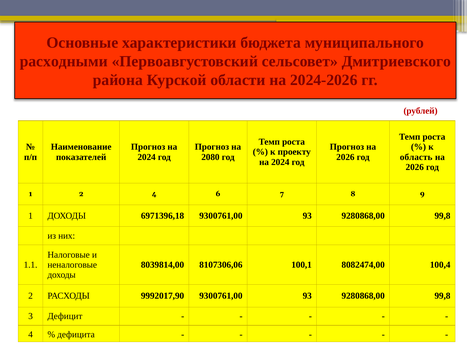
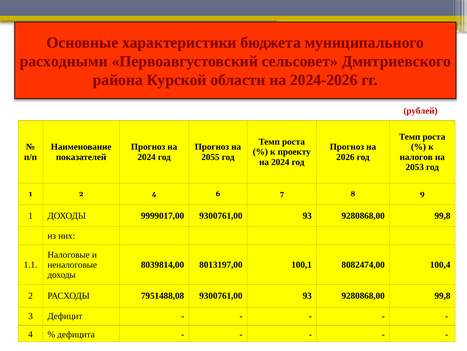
2080: 2080 -> 2055
область: область -> налогов
2026 at (415, 167): 2026 -> 2053
6971396,18: 6971396,18 -> 9999017,00
8107306,06: 8107306,06 -> 8013197,00
9992017,90: 9992017,90 -> 7951488,08
